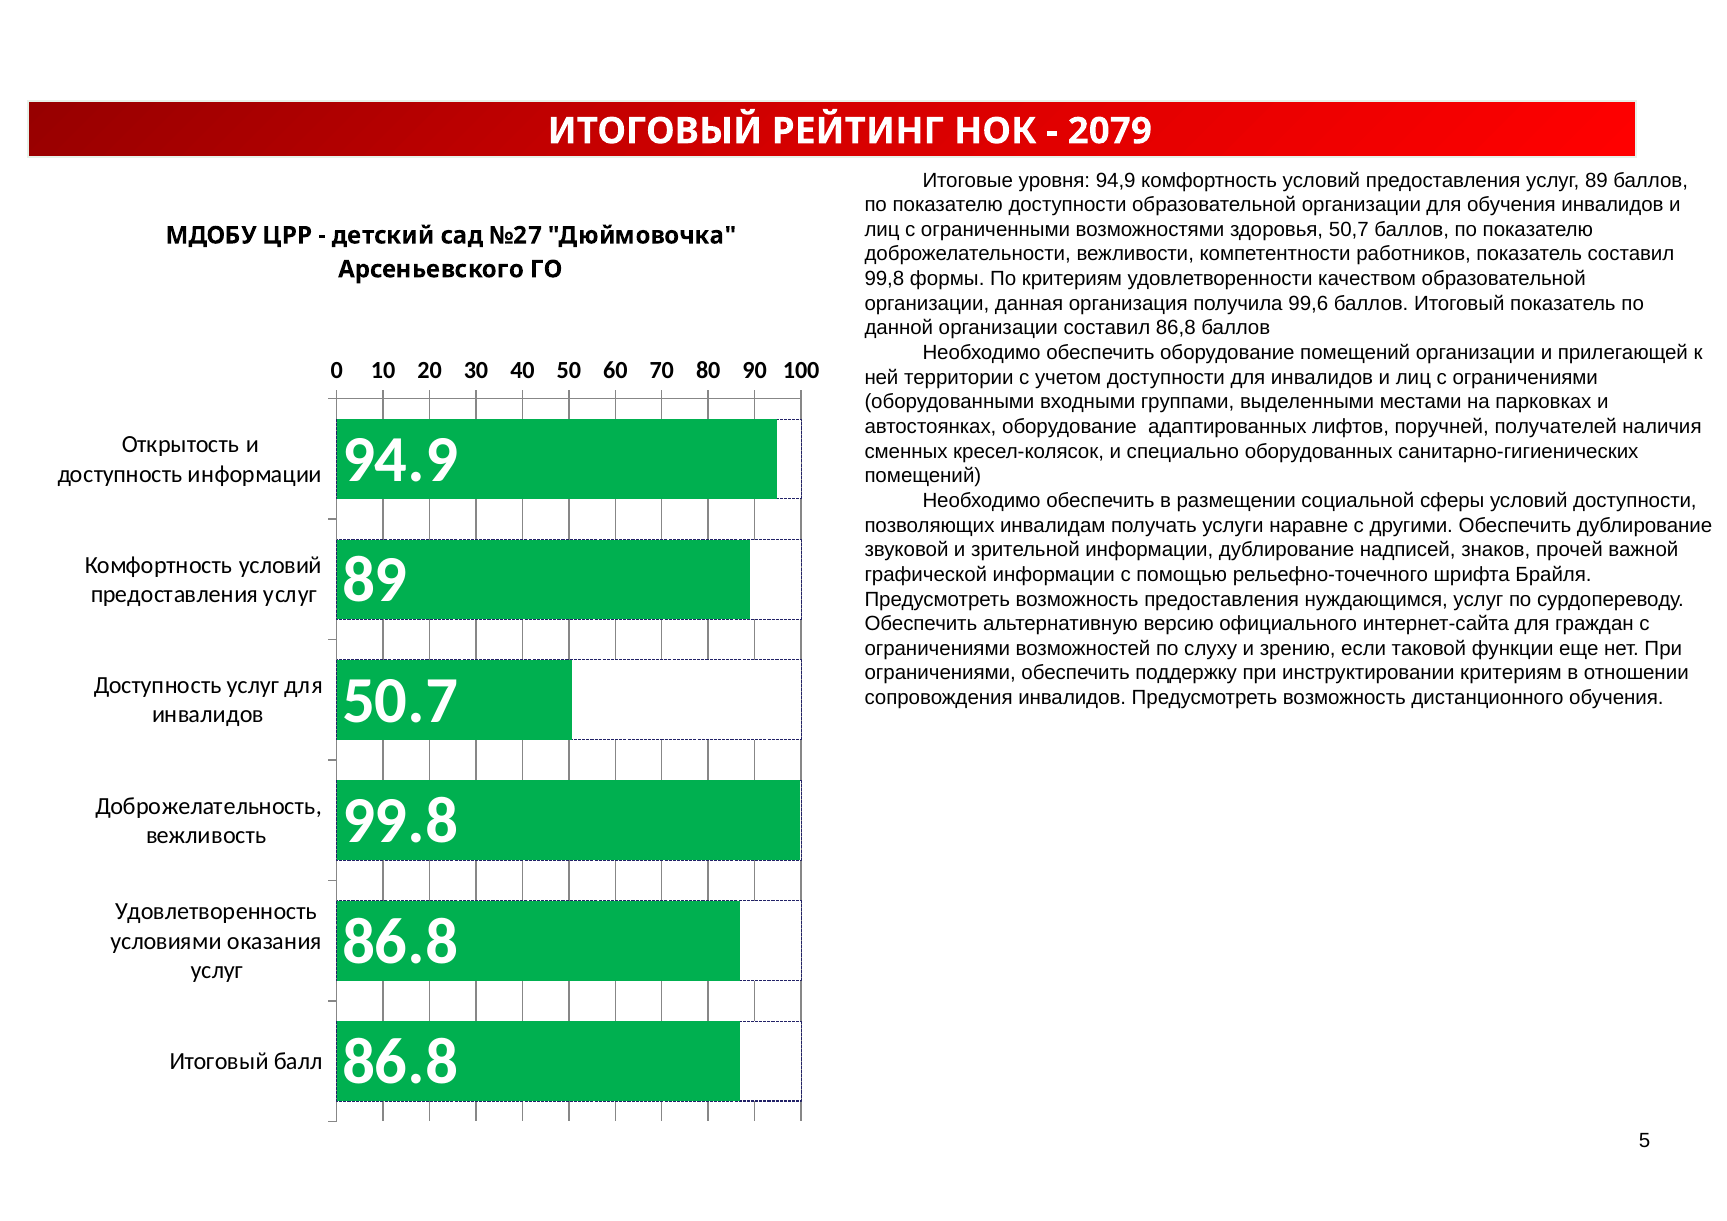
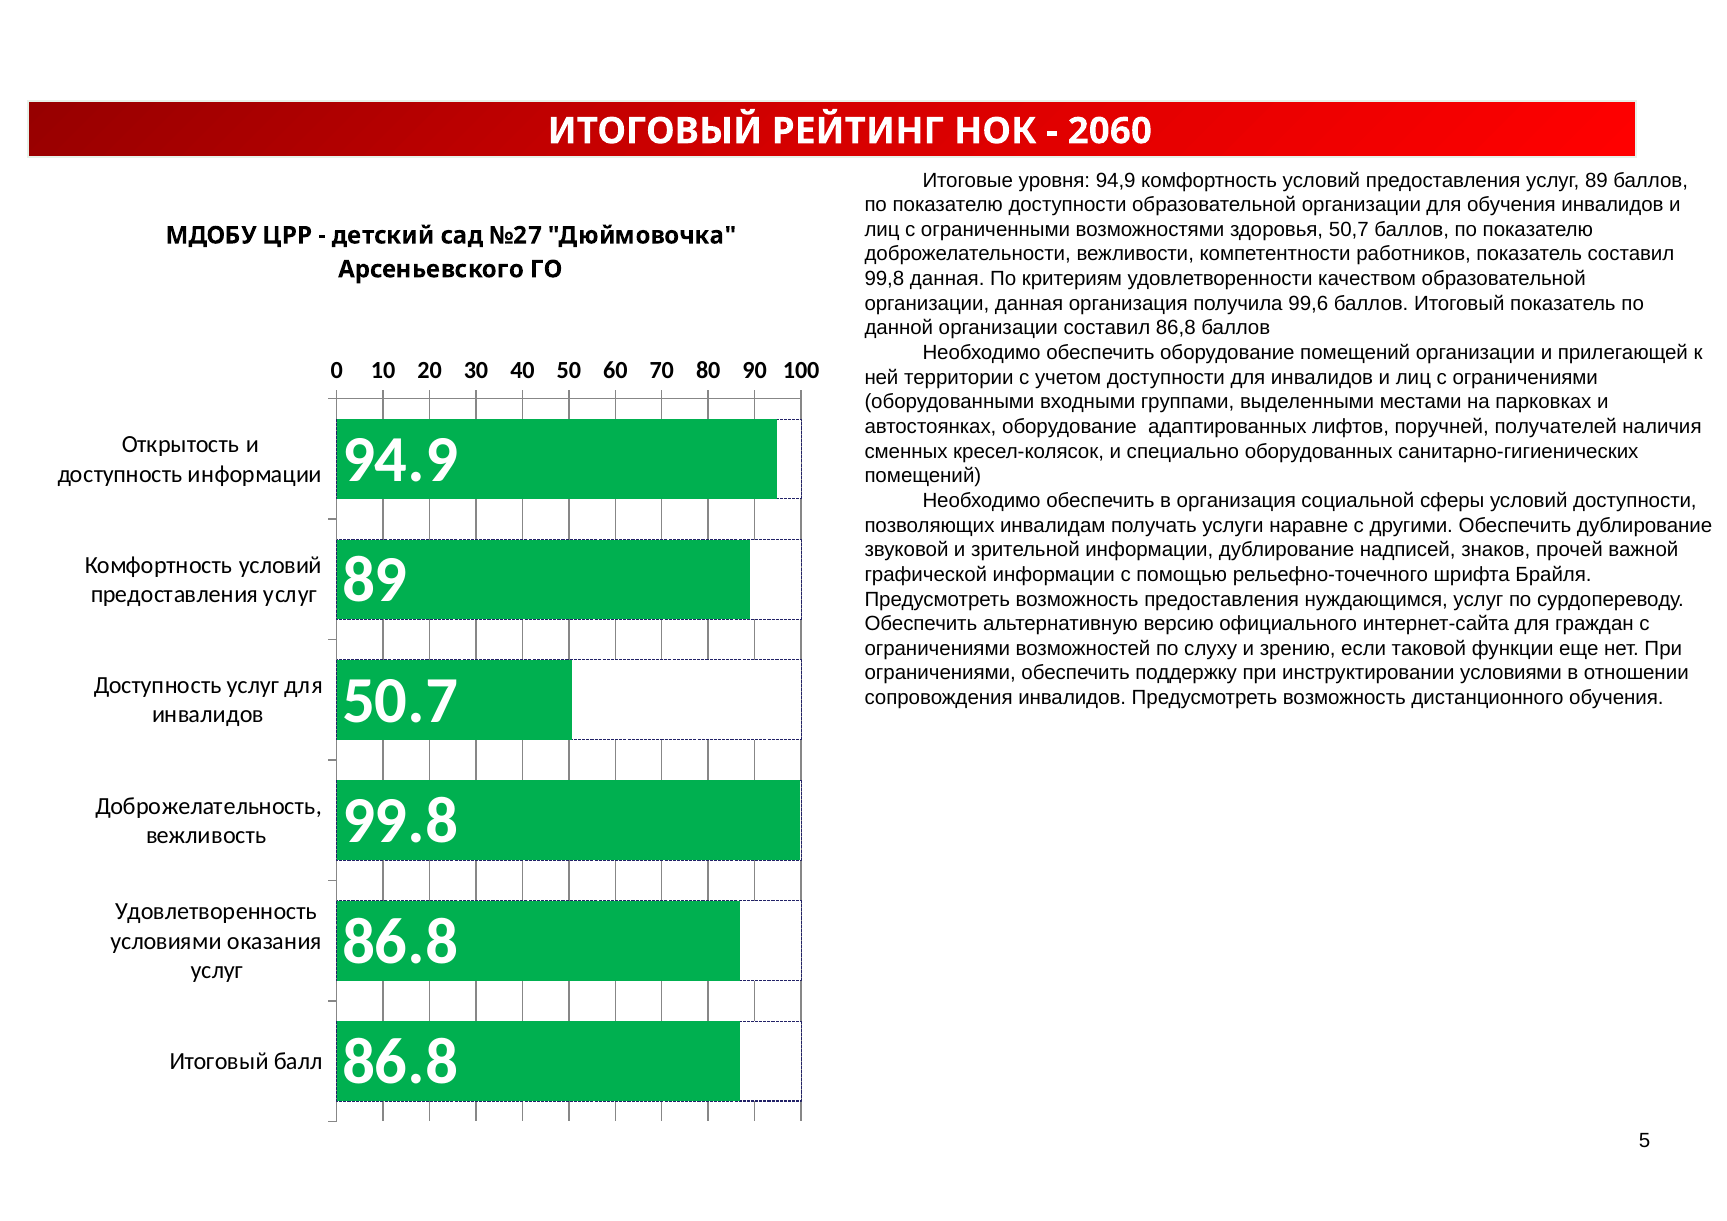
2079: 2079 -> 2060
99,8 формы: формы -> данная
в размещении: размещении -> организация
инструктировании критериям: критериям -> условиями
